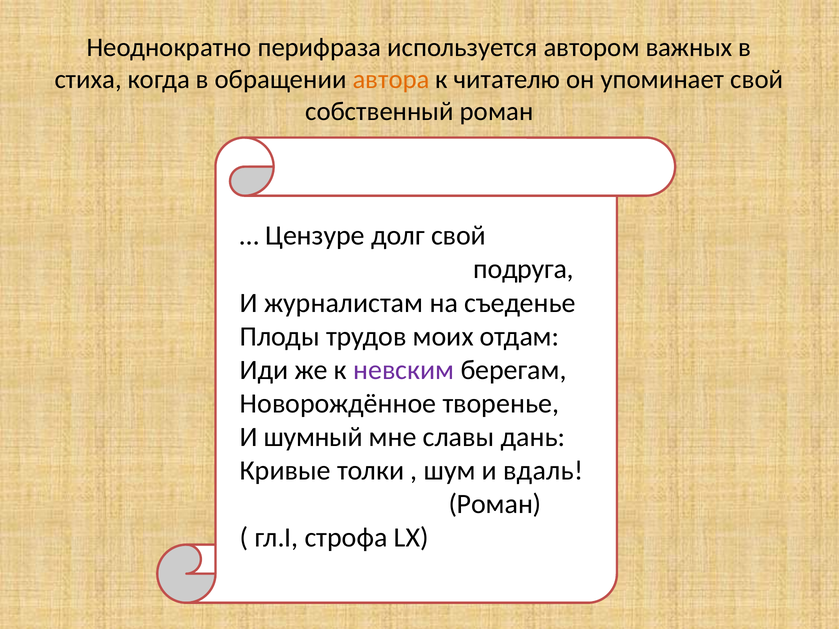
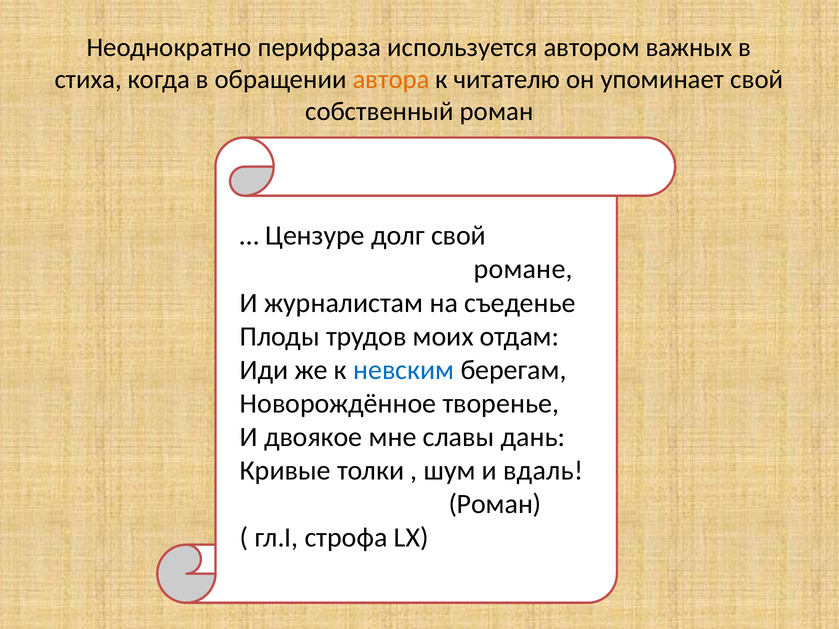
подруга: подруга -> романе
невским colour: purple -> blue
шумный: шумный -> двоякое
